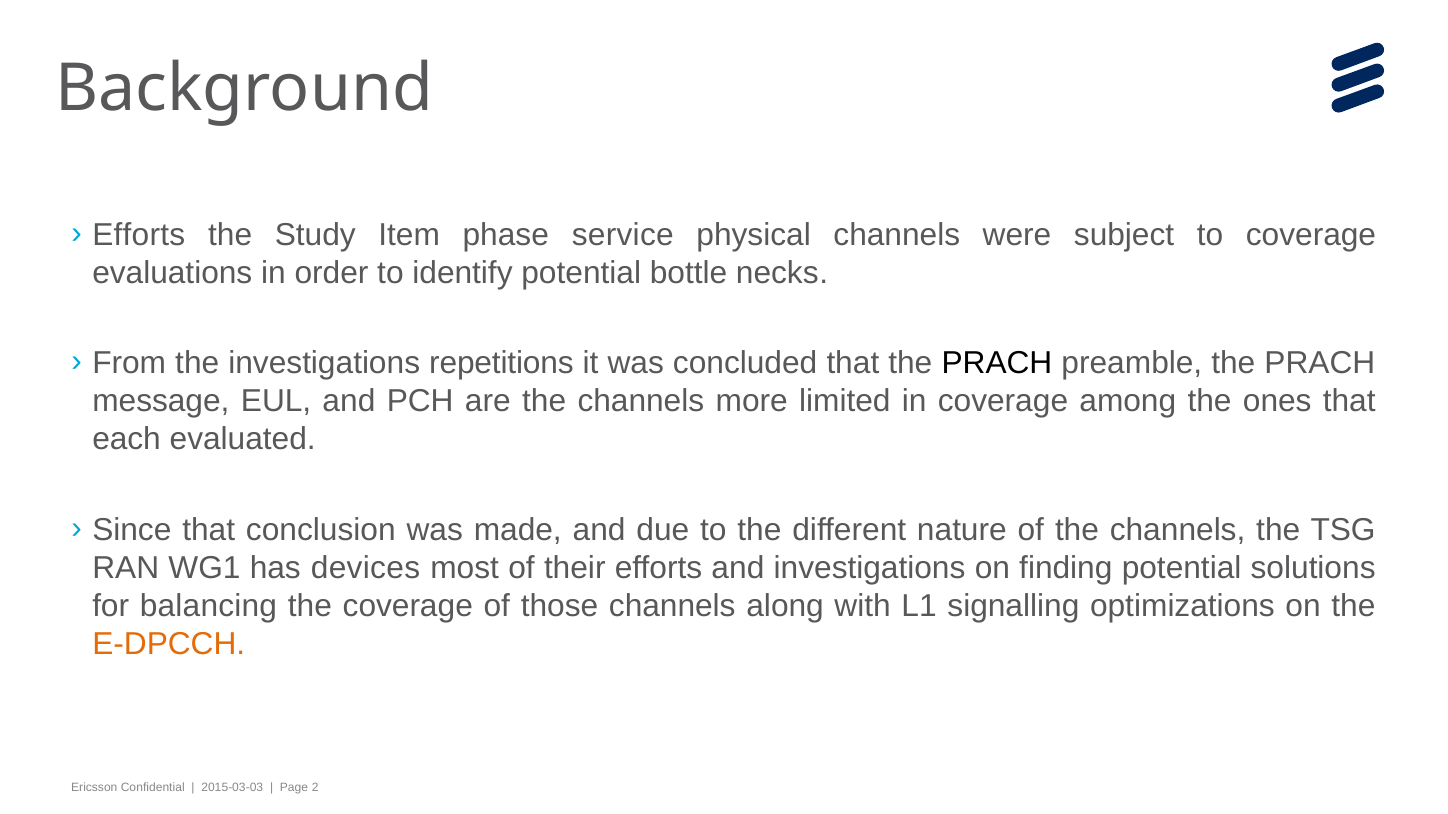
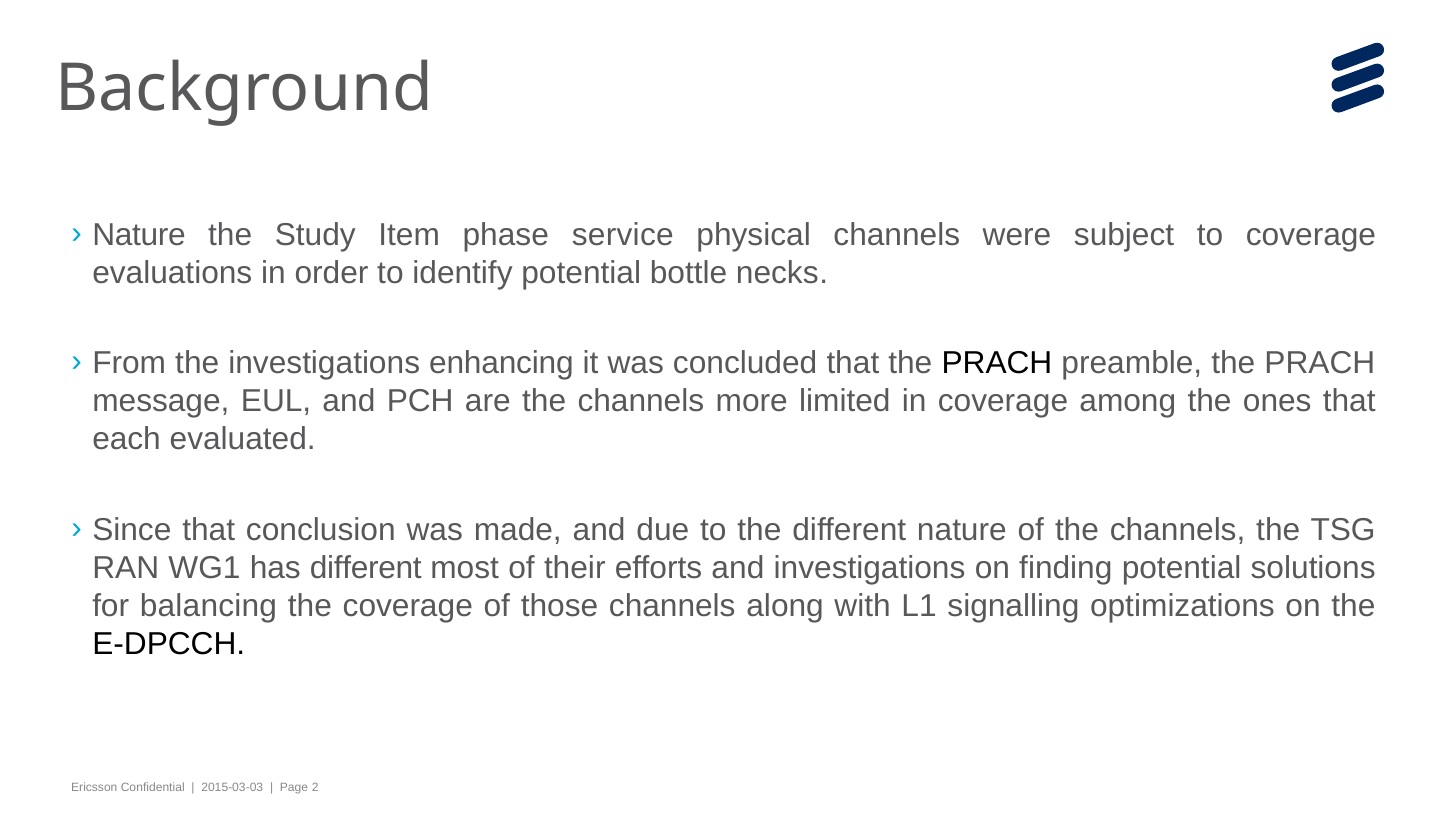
Efforts at (139, 235): Efforts -> Nature
repetitions: repetitions -> enhancing
has devices: devices -> different
E-DPCCH colour: orange -> black
